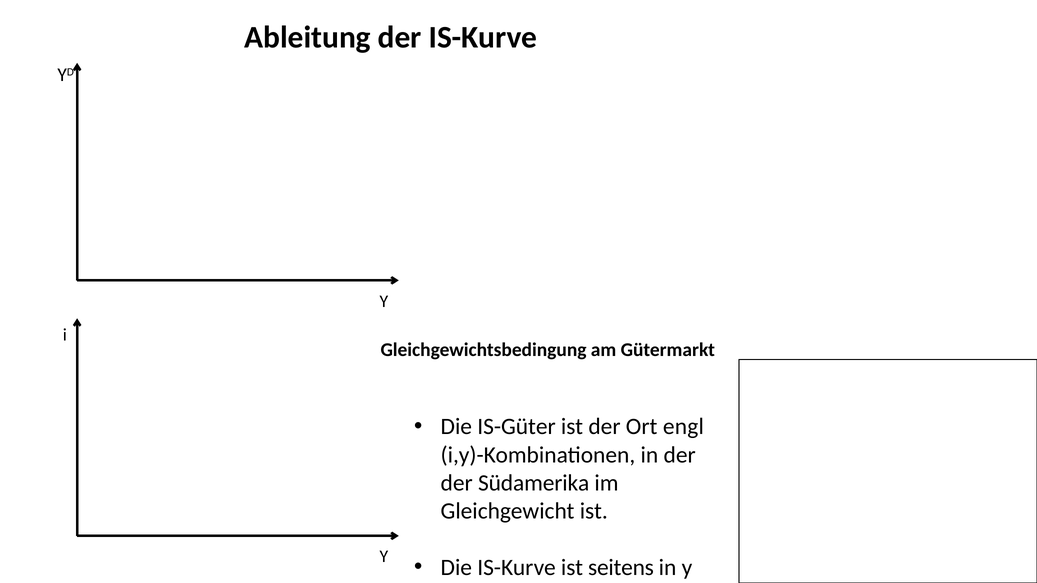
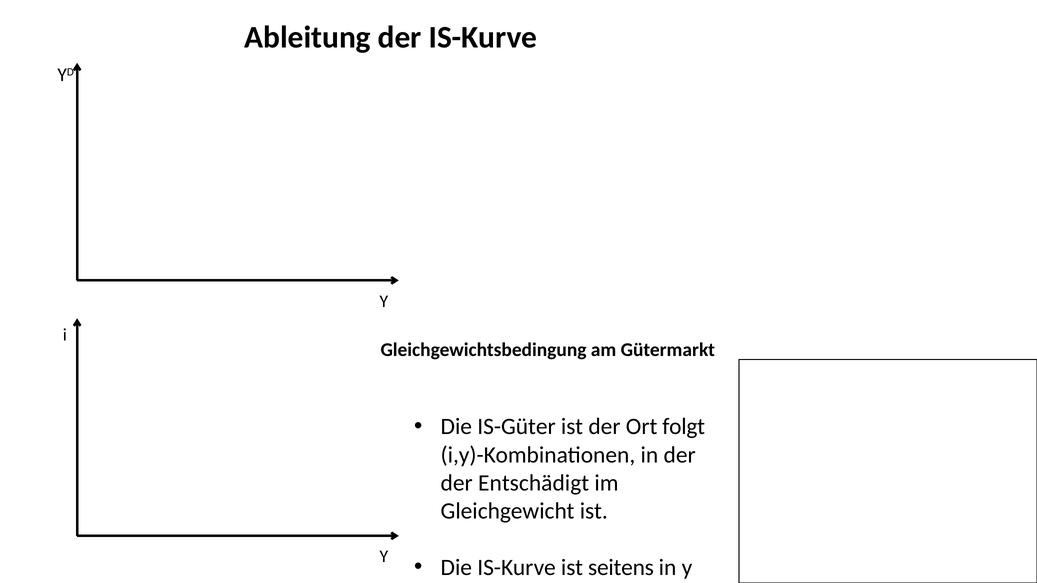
engl: engl -> folgt
Südamerika: Südamerika -> Entschädigt
